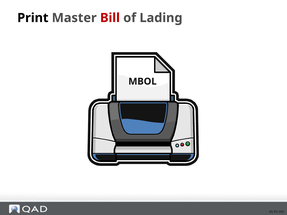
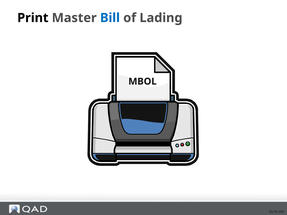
Bill colour: red -> blue
